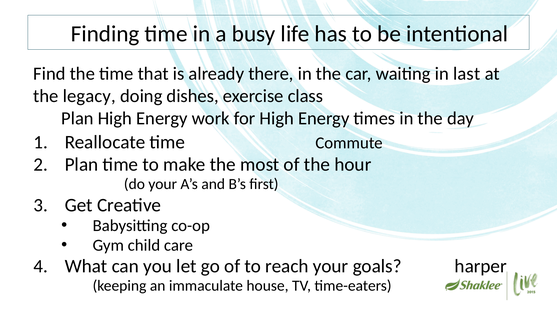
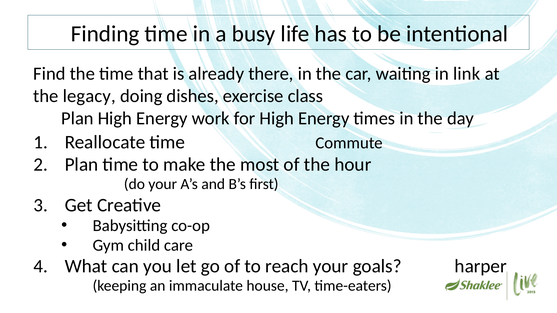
last: last -> link
